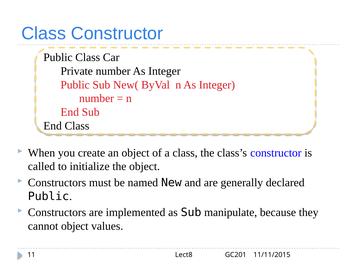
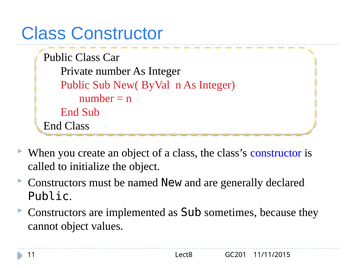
manipulate: manipulate -> sometimes
